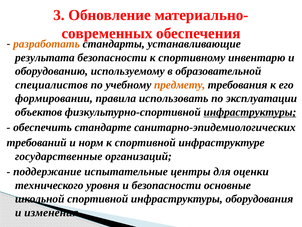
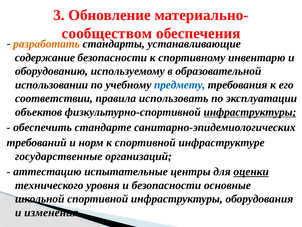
современных: современных -> сообществом
результата: результата -> содержание
специалистов: специалистов -> использовании
предмету colour: orange -> blue
формировании: формировании -> соответствии
поддержание: поддержание -> аттестацию
оценки underline: none -> present
